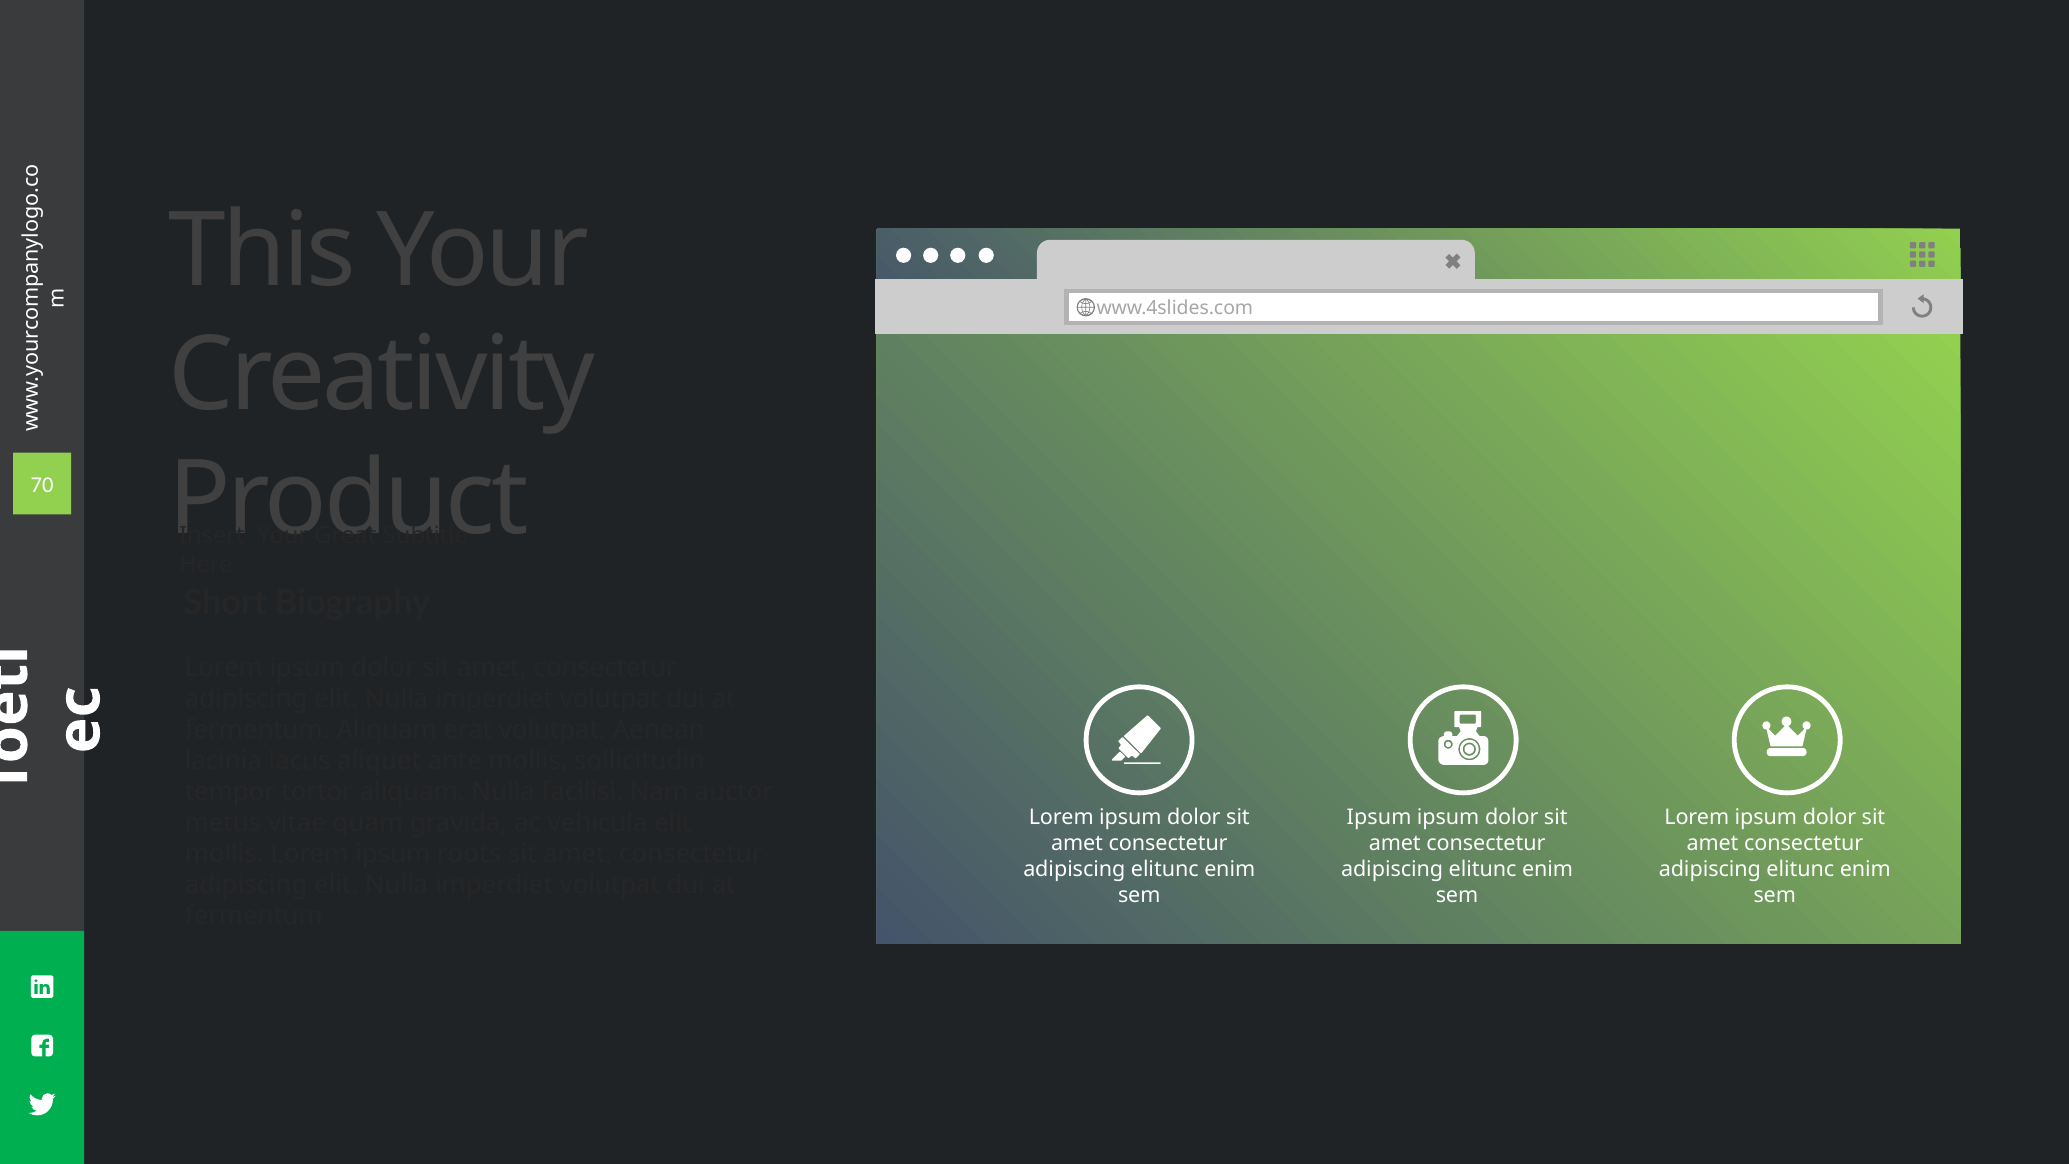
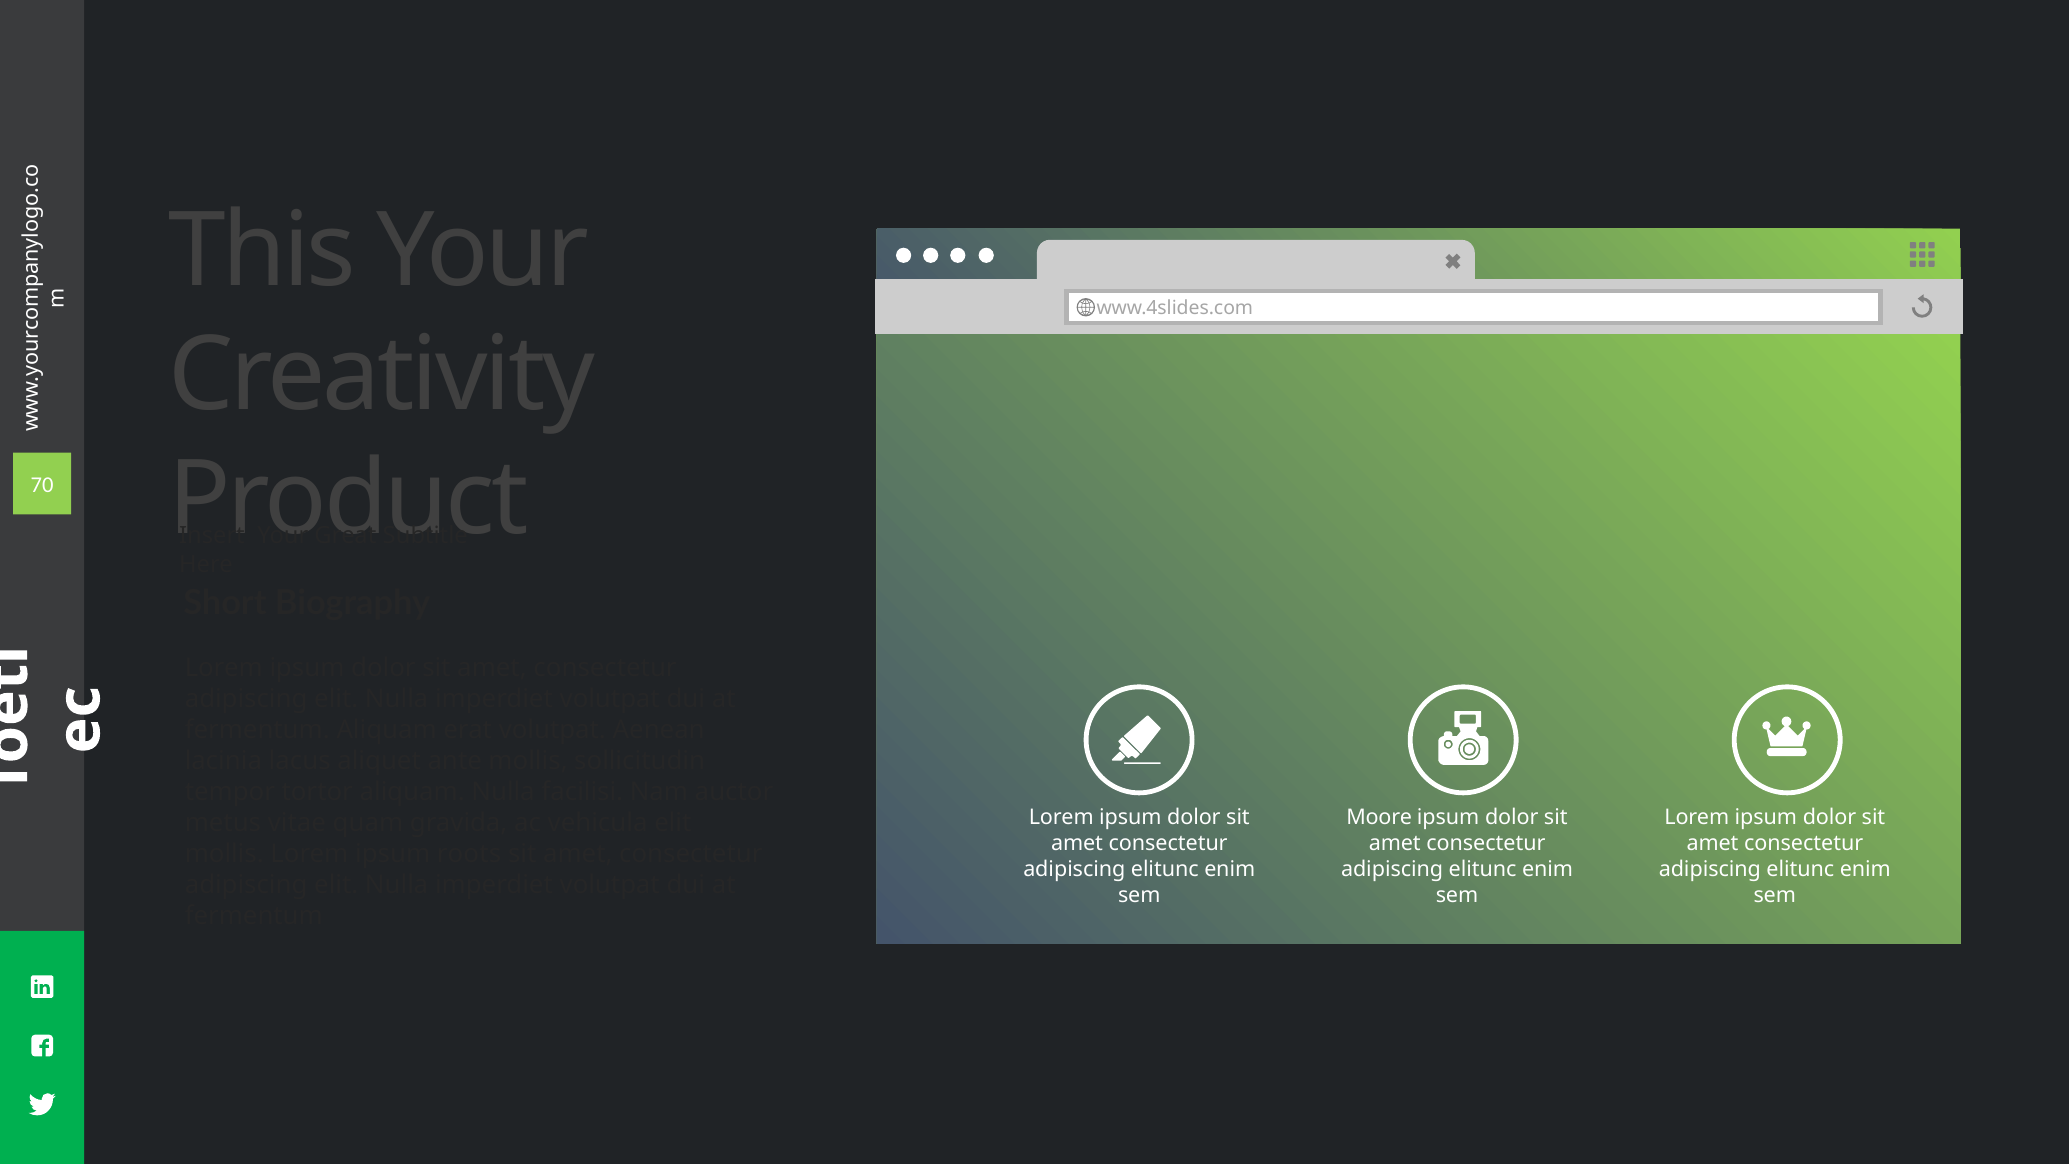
Ipsum at (1379, 817): Ipsum -> Moore
